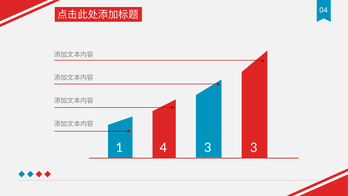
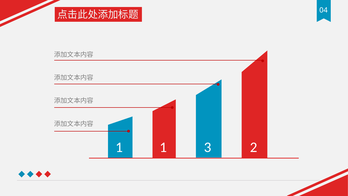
1 4: 4 -> 1
3 3: 3 -> 2
